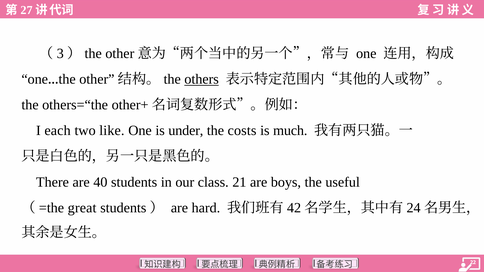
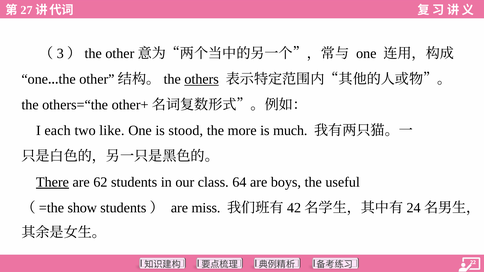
under: under -> stood
costs: costs -> more
There underline: none -> present
40: 40 -> 62
21: 21 -> 64
great: great -> show
hard: hard -> miss
